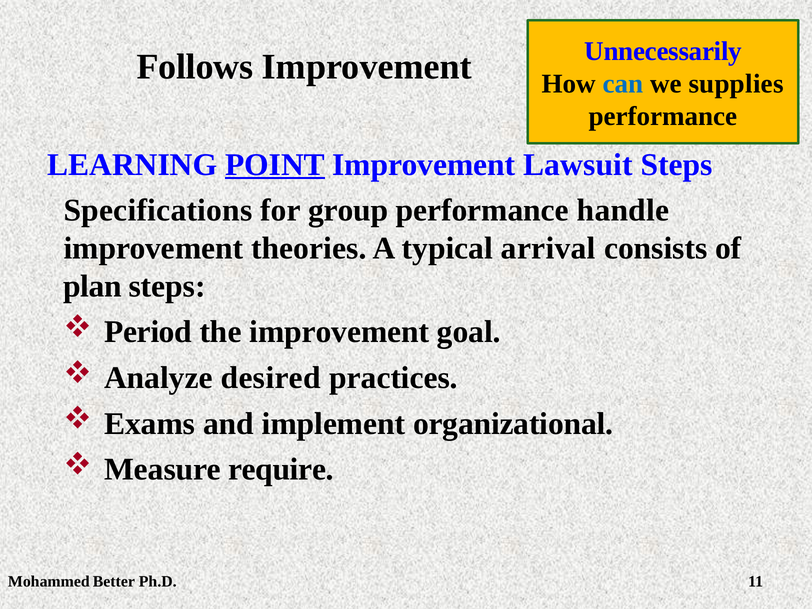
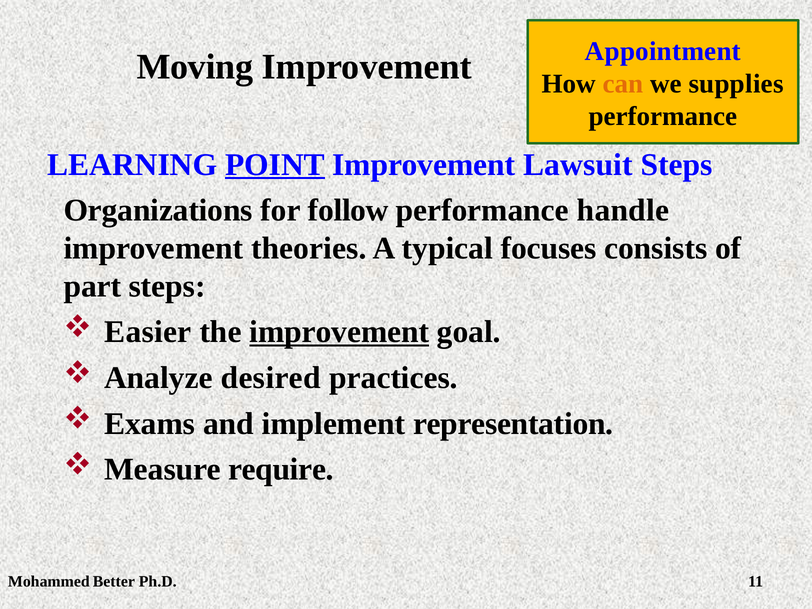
Follows: Follows -> Moving
Unnecessarily: Unnecessarily -> Appointment
can colour: blue -> orange
Specifications: Specifications -> Organizations
group: group -> follow
arrival: arrival -> focuses
plan: plan -> part
Period: Period -> Easier
improvement at (339, 332) underline: none -> present
organizational: organizational -> representation
